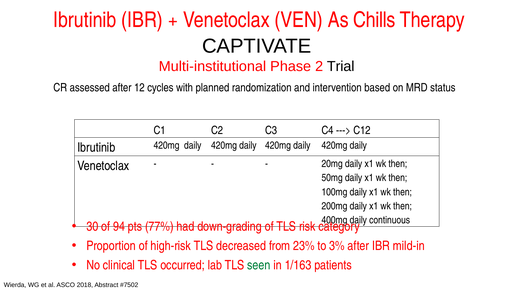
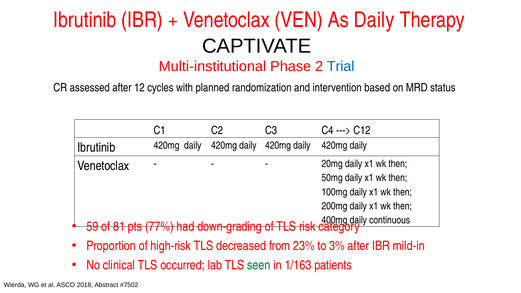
As Chills: Chills -> Daily
Trial colour: black -> blue
30: 30 -> 59
94: 94 -> 81
